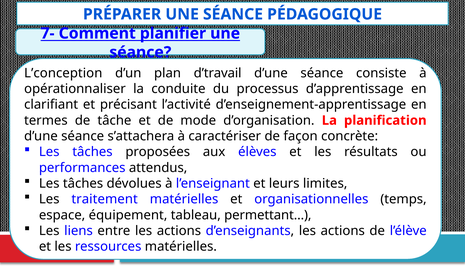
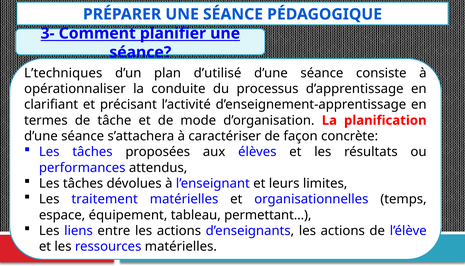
7-: 7- -> 3-
L’conception: L’conception -> L’techniques
d’travail: d’travail -> d’utilisé
